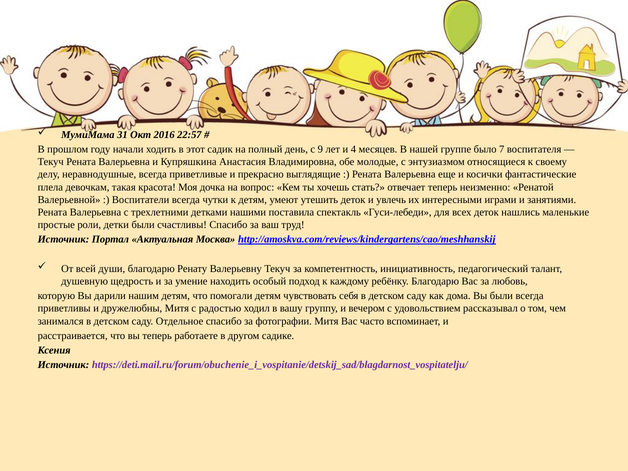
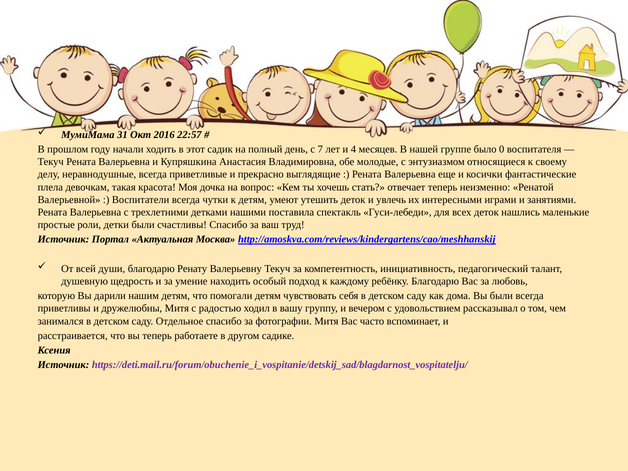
9: 9 -> 7
7: 7 -> 0
